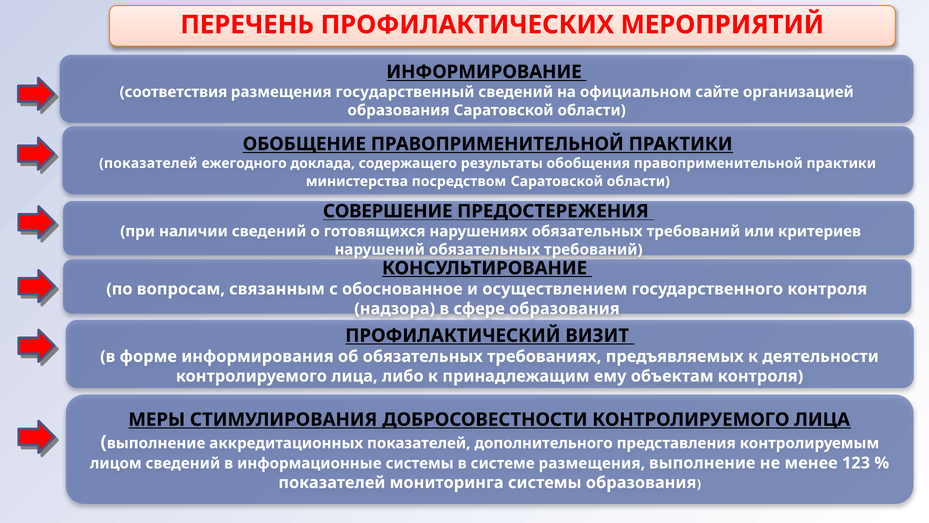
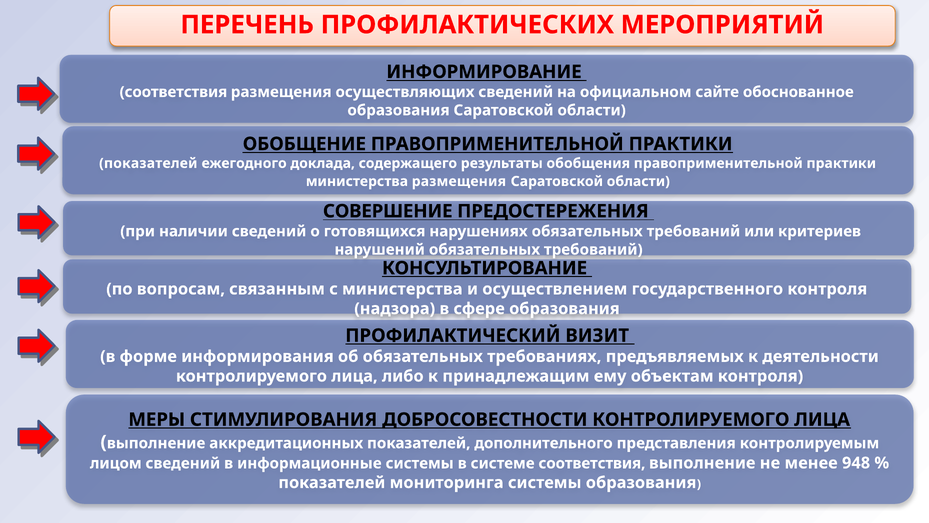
государственный: государственный -> осуществляющих
организацией: организацией -> обоснованное
министерства посредством: посредством -> размещения
с обоснованное: обоснованное -> министерства
системе размещения: размещения -> соответствия
123: 123 -> 948
